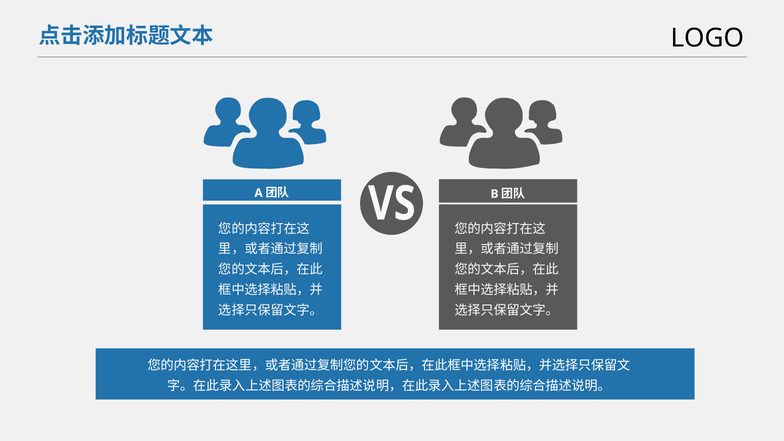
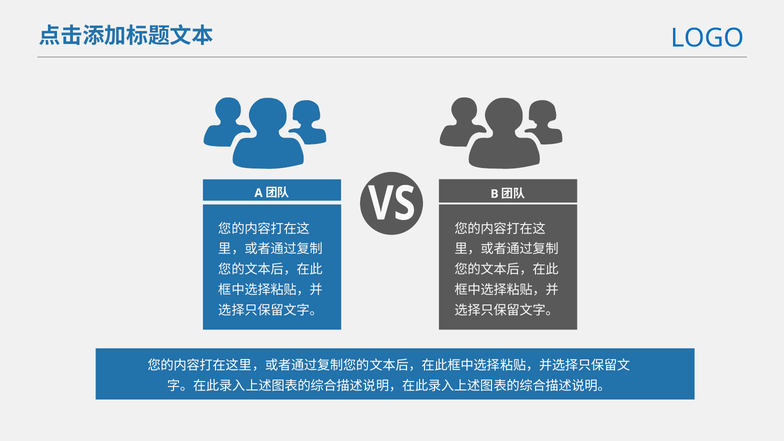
LOGO colour: black -> blue
